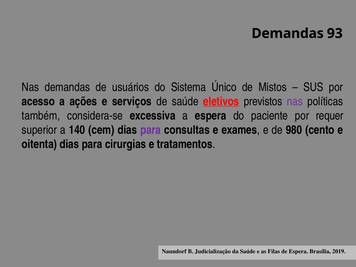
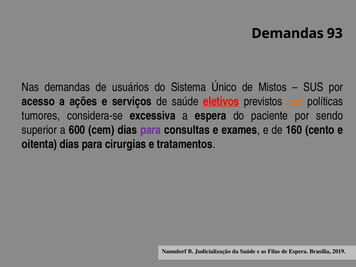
nas at (295, 101) colour: purple -> orange
também: também -> tumores
requer: requer -> sendo
140: 140 -> 600
980: 980 -> 160
